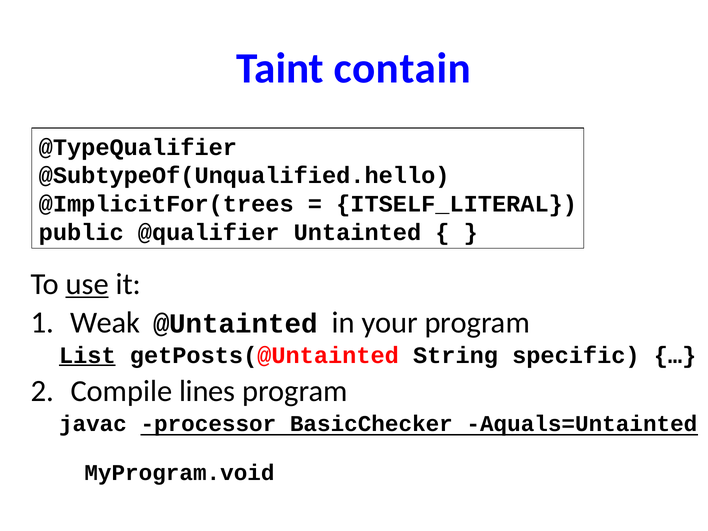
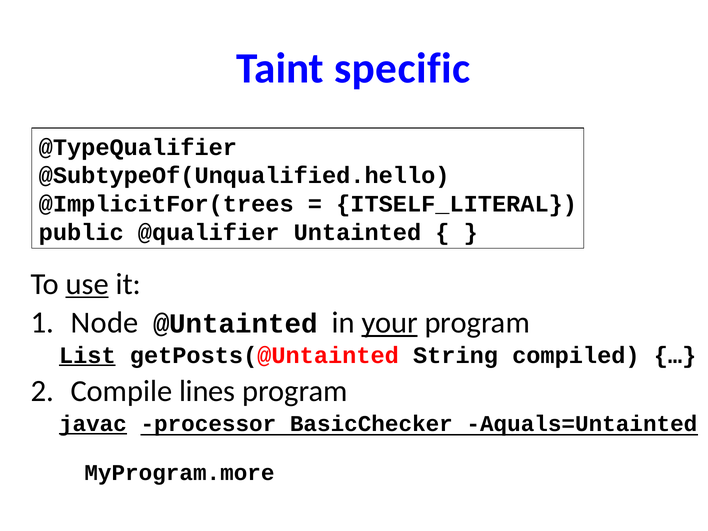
contain: contain -> specific
Weak: Weak -> Node
your underline: none -> present
specific: specific -> compiled
javac underline: none -> present
MyProgram.void: MyProgram.void -> MyProgram.more
